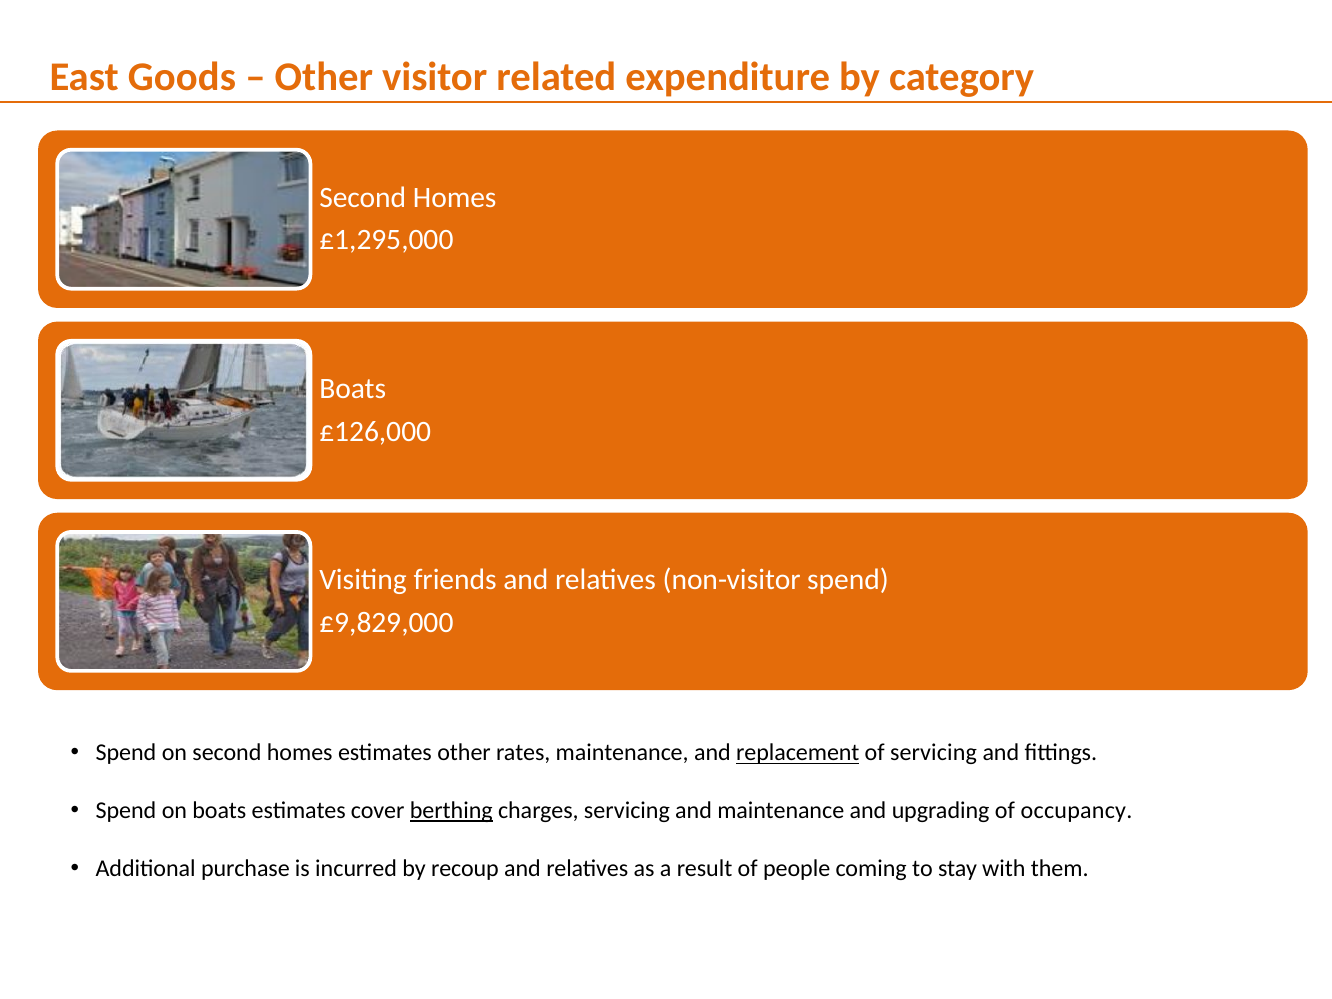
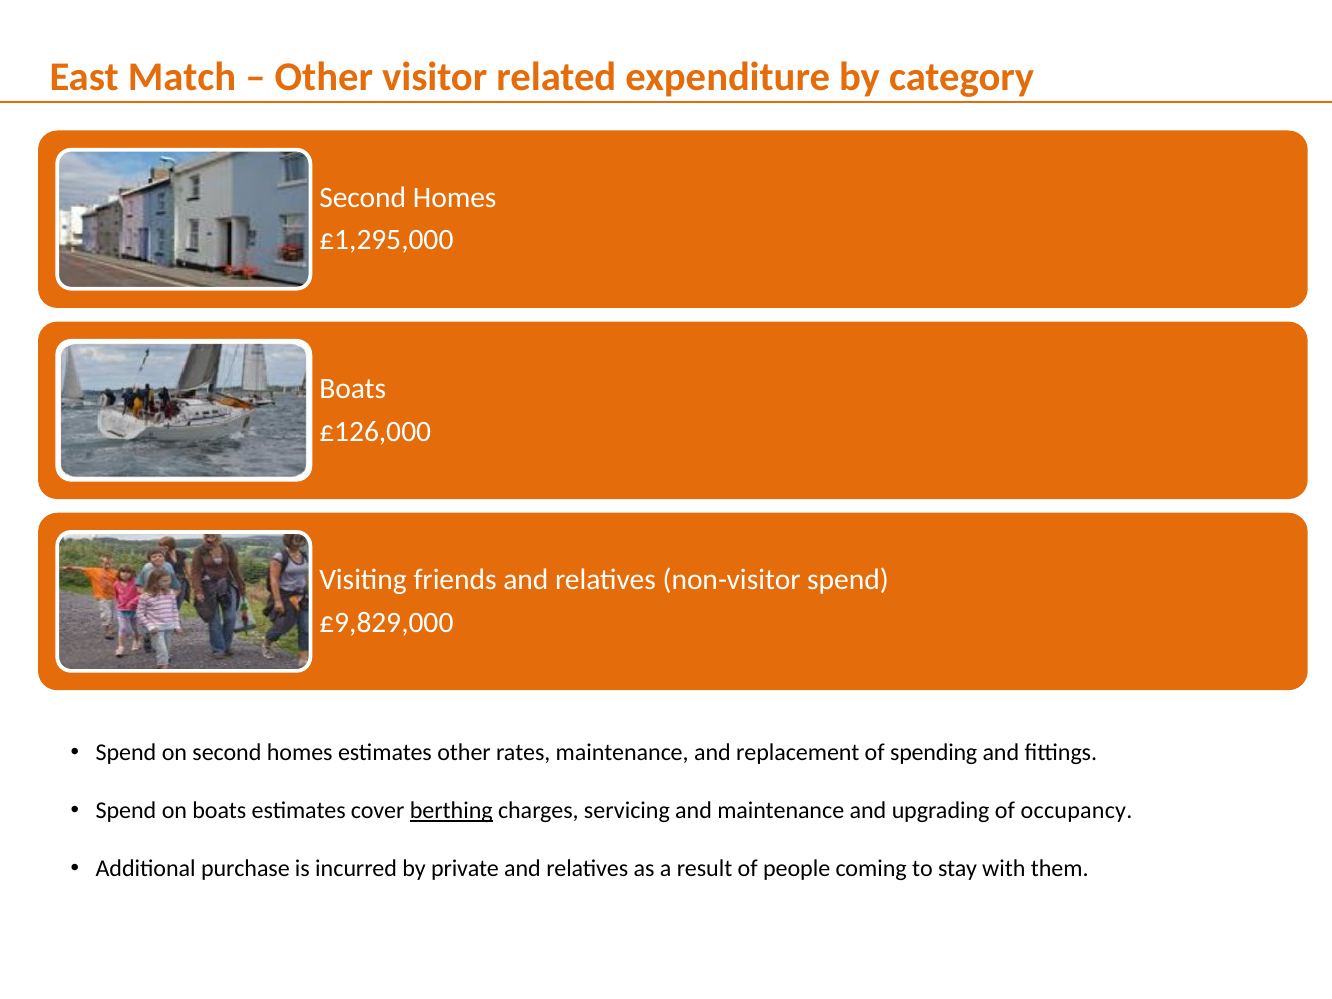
Goods: Goods -> Match
replacement underline: present -> none
of servicing: servicing -> spending
recoup: recoup -> private
